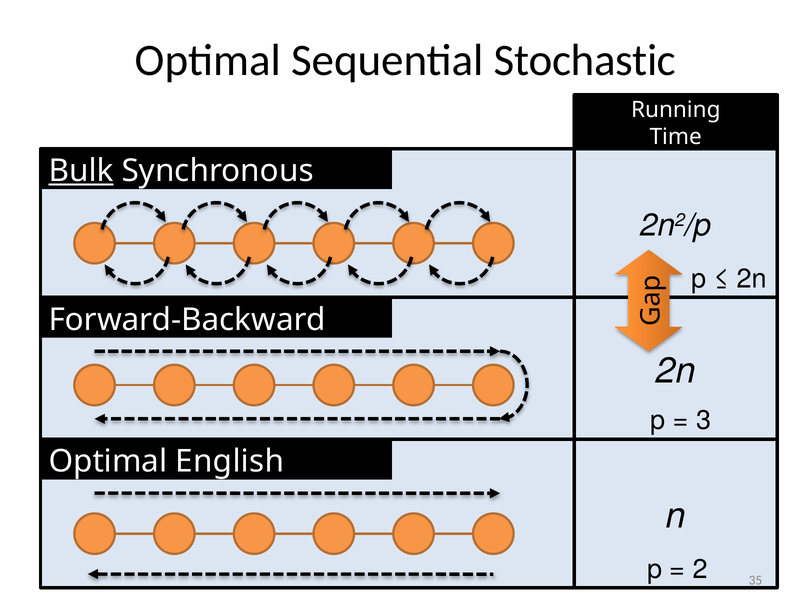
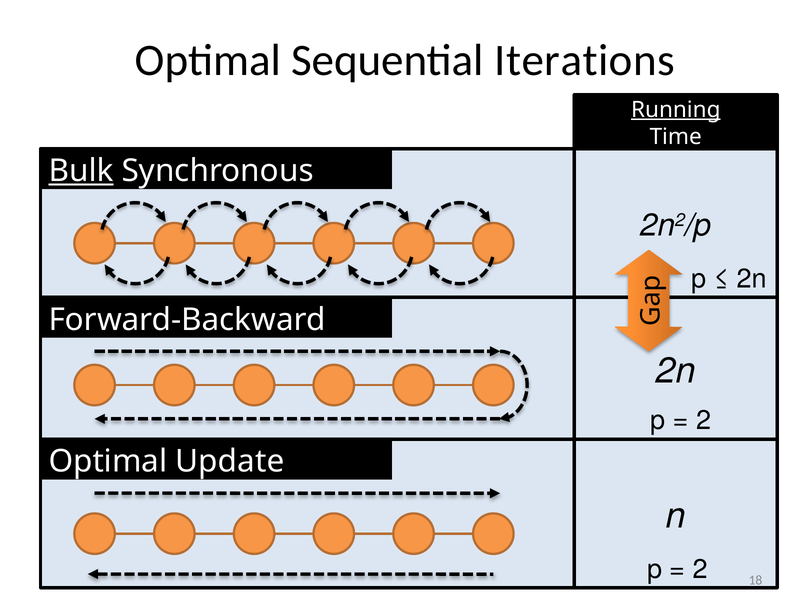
Stochastic: Stochastic -> Iterations
Running underline: none -> present
3 at (704, 420): 3 -> 2
English: English -> Update
35: 35 -> 18
